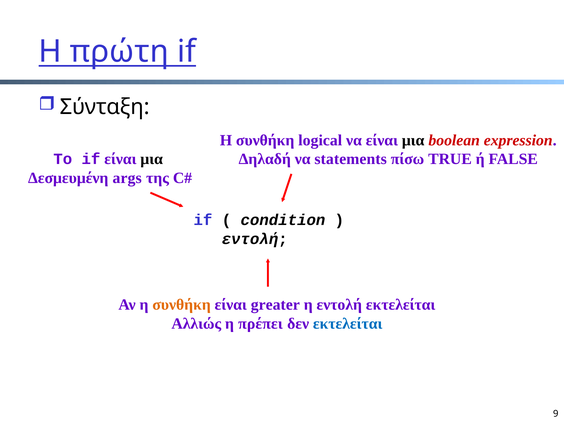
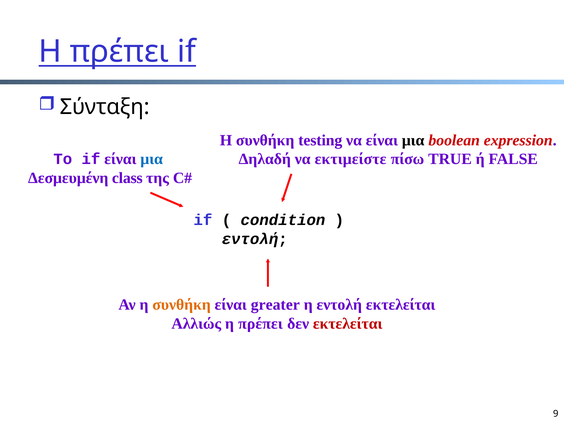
πρώτη at (119, 52): πρώτη -> πρέπει
logical: logical -> testing
statements: statements -> εκτιμείστε
μια at (152, 159) colour: black -> blue
args: args -> class
εκτελείται at (348, 324) colour: blue -> red
